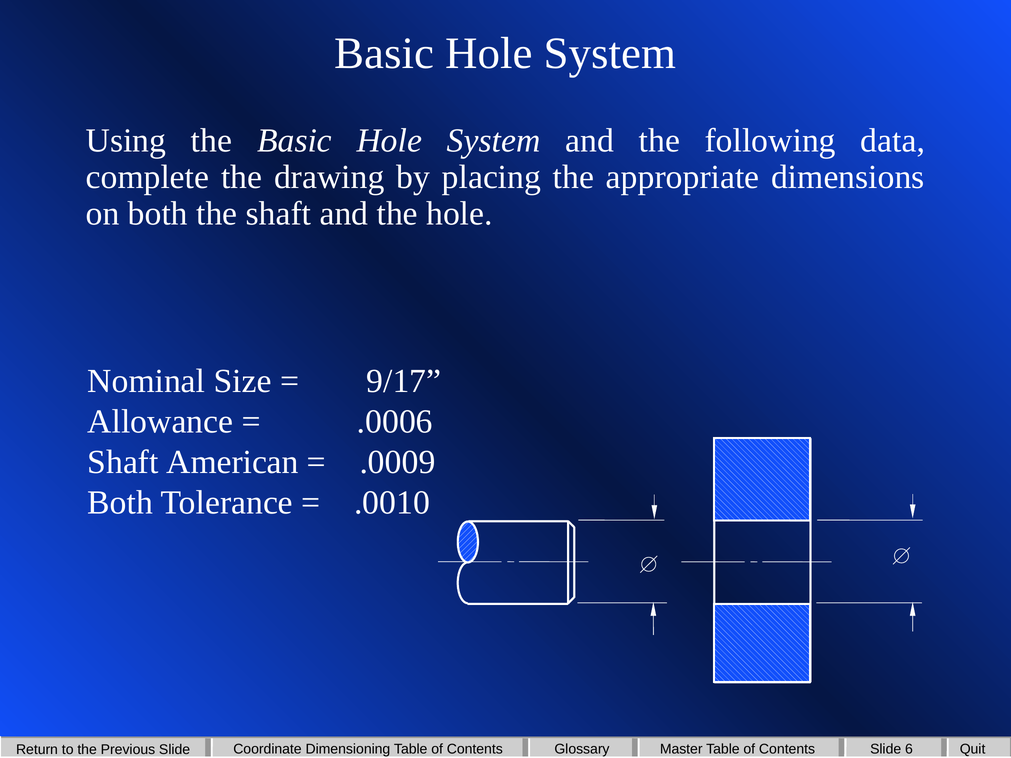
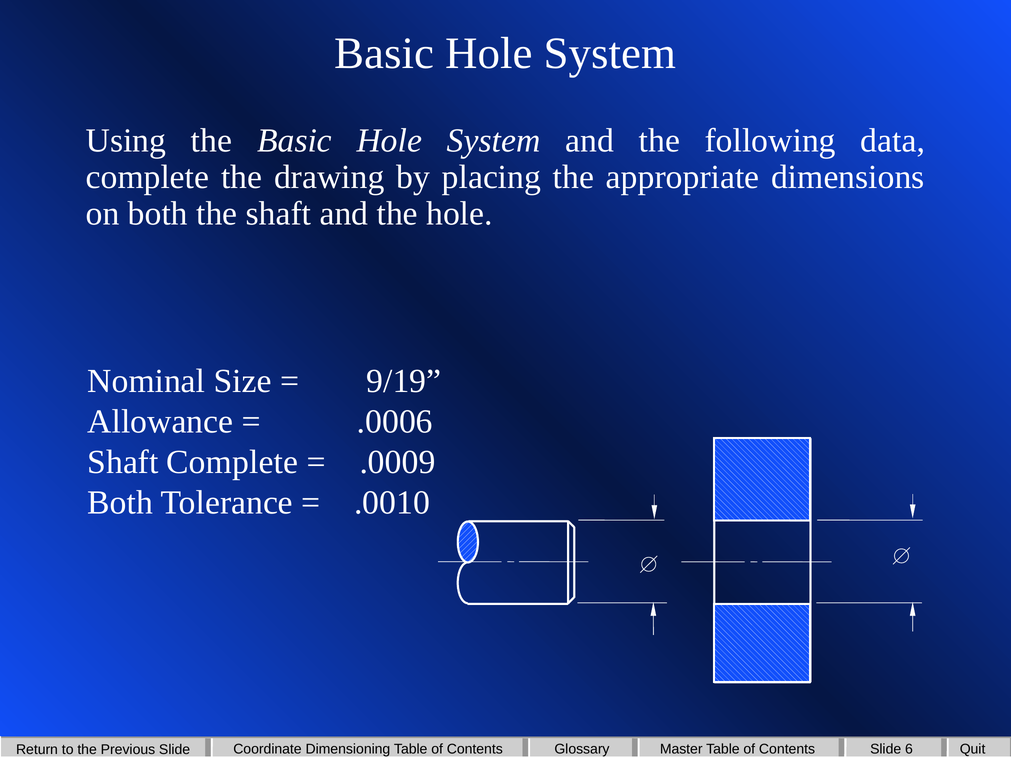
9/17: 9/17 -> 9/19
Shaft American: American -> Complete
